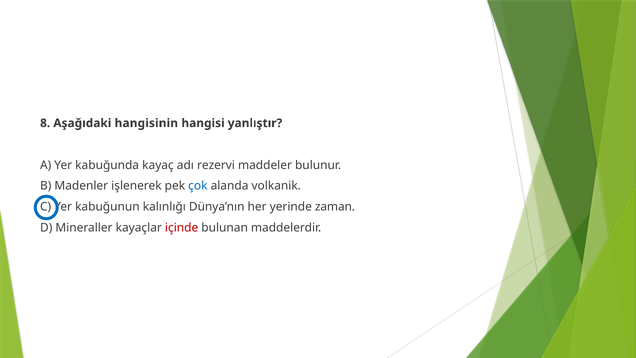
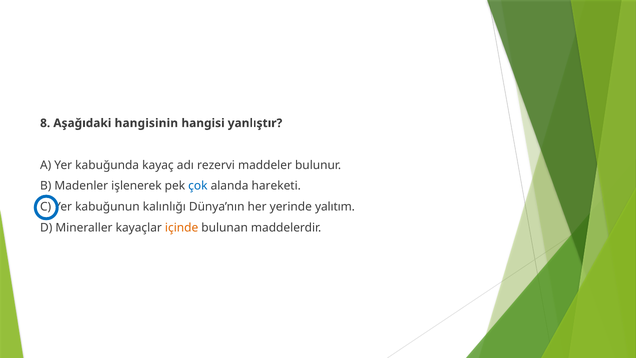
volkanik: volkanik -> hareketi
zaman: zaman -> yalıtım
içinde colour: red -> orange
